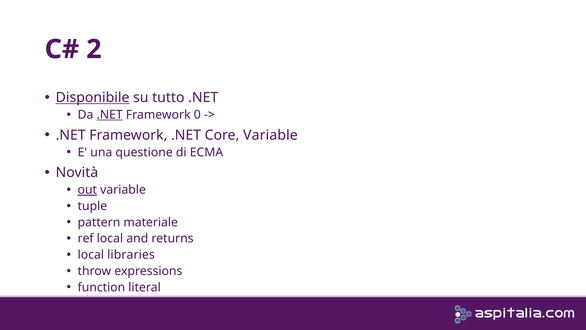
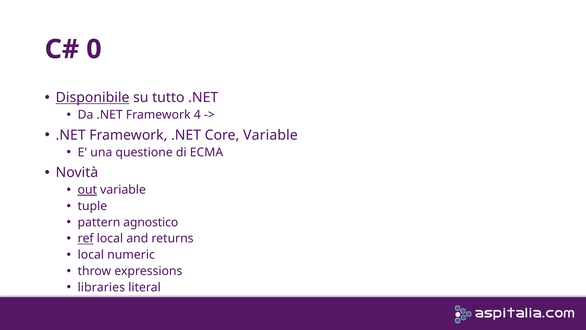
2: 2 -> 0
.NET at (110, 115) underline: present -> none
0: 0 -> 4
materiale: materiale -> agnostico
ref underline: none -> present
libraries: libraries -> numeric
function: function -> libraries
